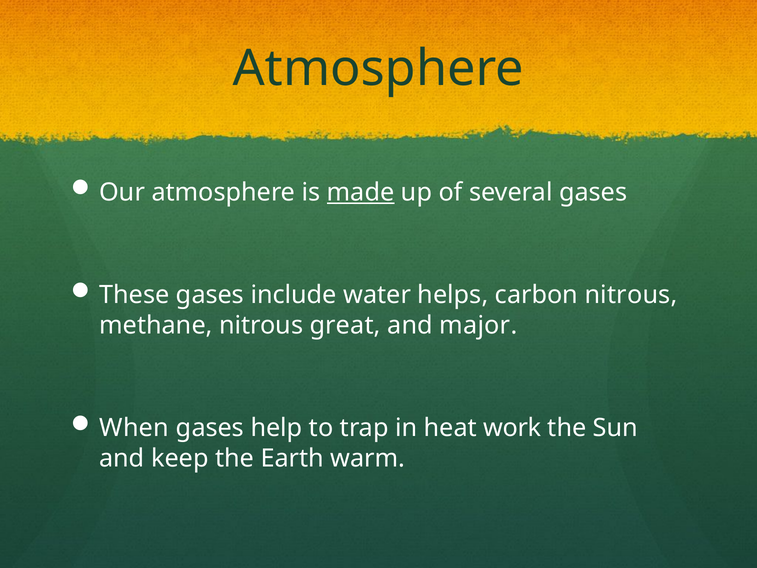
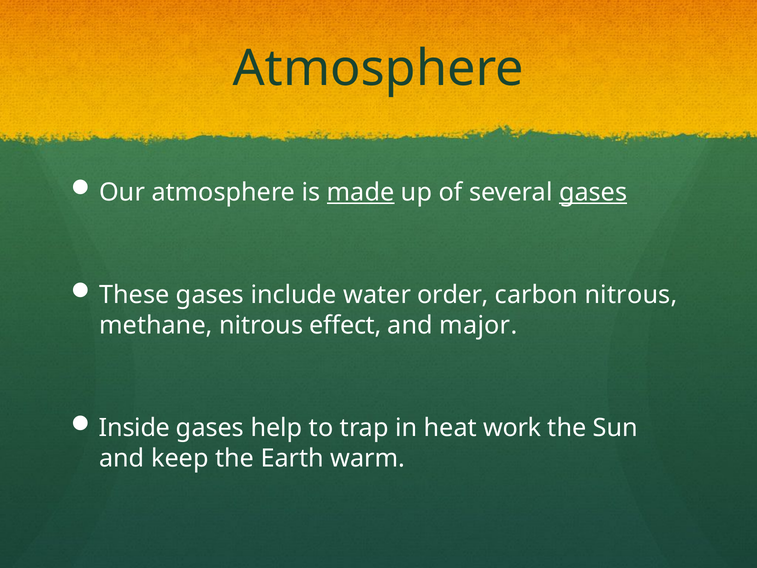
gases at (593, 192) underline: none -> present
helps: helps -> order
great: great -> effect
When: When -> Inside
